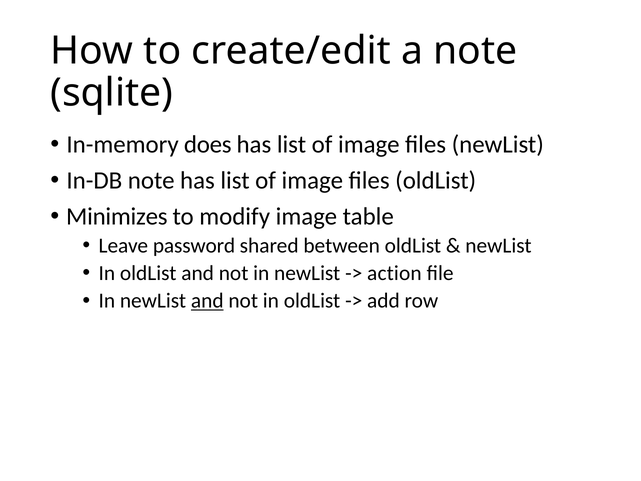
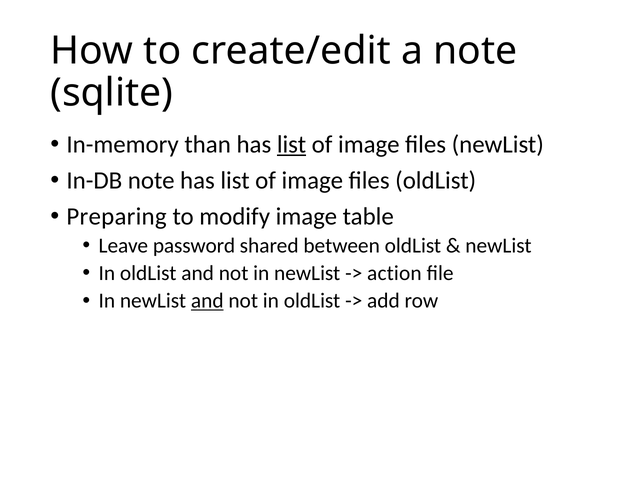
does: does -> than
list at (292, 145) underline: none -> present
Minimizes: Minimizes -> Preparing
